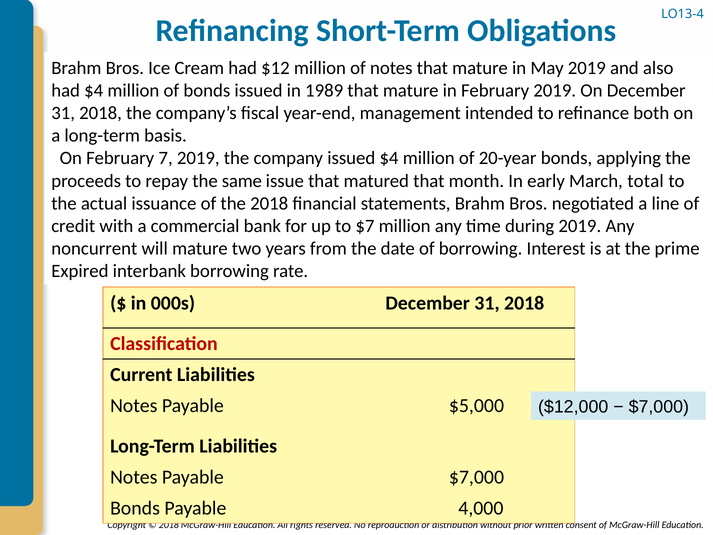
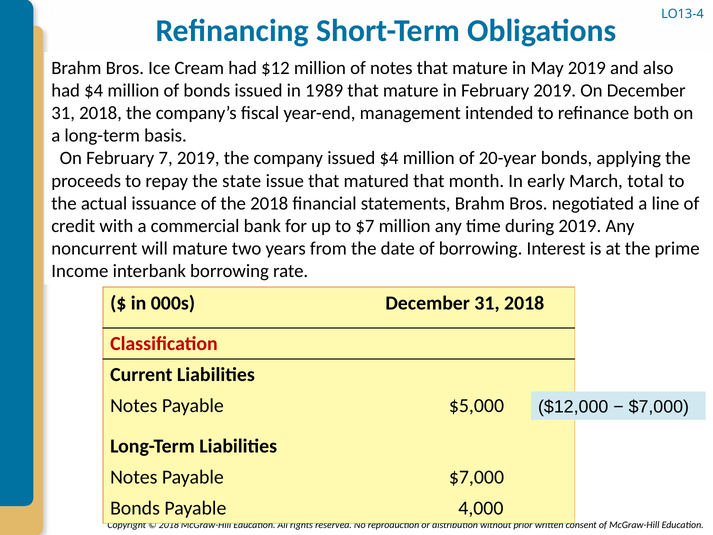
same: same -> state
Expired: Expired -> Income
